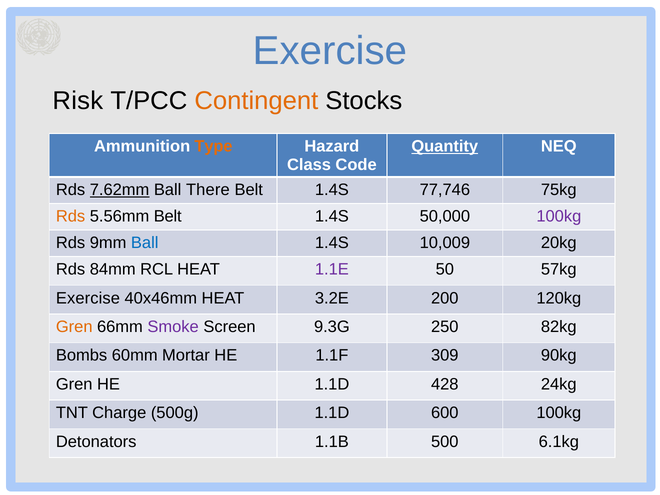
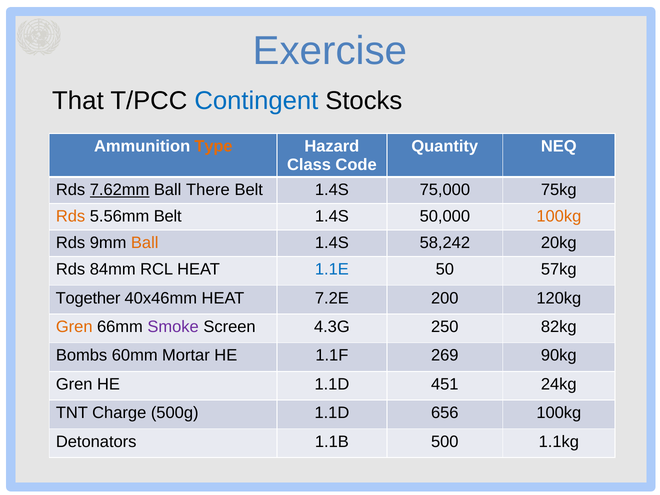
Risk: Risk -> That
Contingent colour: orange -> blue
Quantity underline: present -> none
77,746: 77,746 -> 75,000
100kg at (559, 216) colour: purple -> orange
Ball at (145, 243) colour: blue -> orange
10,009: 10,009 -> 58,242
1.1E colour: purple -> blue
Exercise at (88, 298): Exercise -> Together
3.2E: 3.2E -> 7.2E
9.3G: 9.3G -> 4.3G
309: 309 -> 269
428: 428 -> 451
600: 600 -> 656
6.1kg: 6.1kg -> 1.1kg
